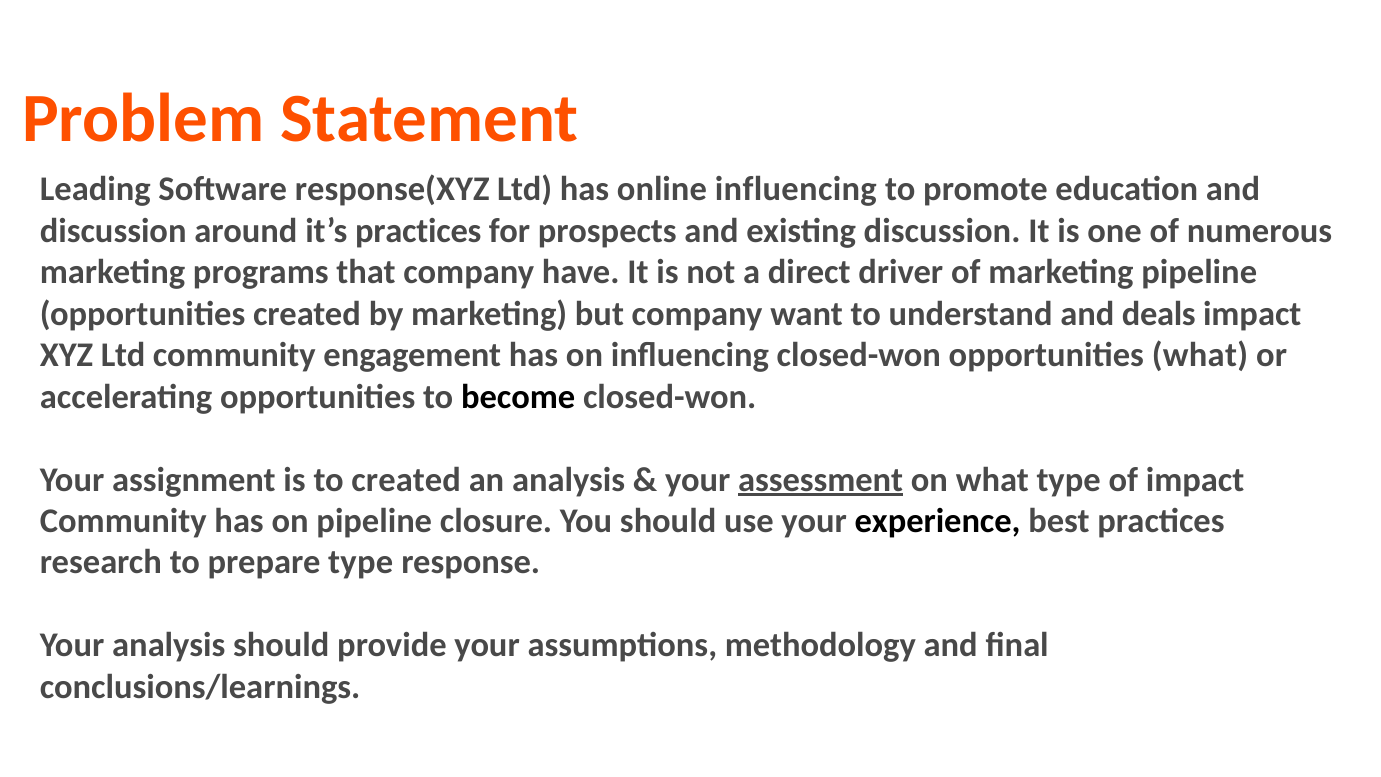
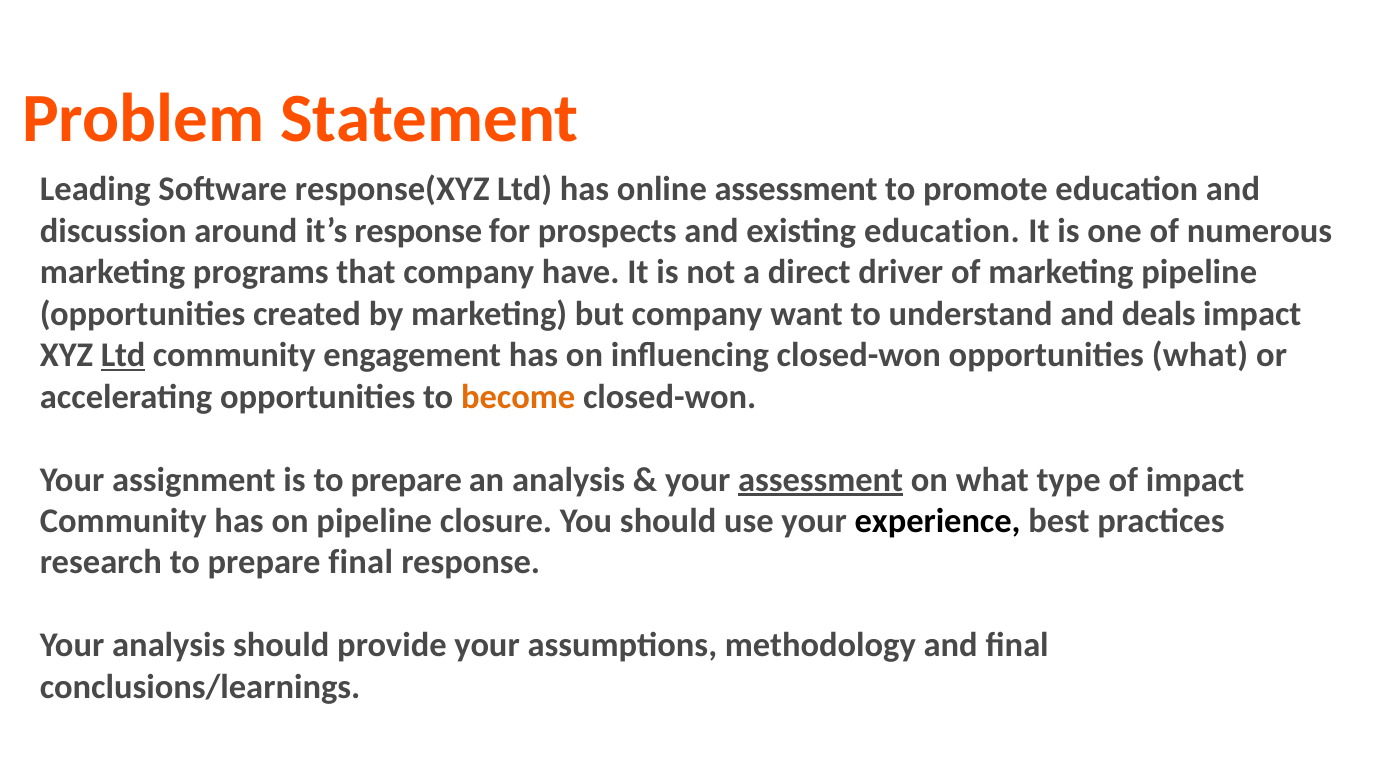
online influencing: influencing -> assessment
it’s practices: practices -> response
existing discussion: discussion -> education
Ltd at (123, 355) underline: none -> present
become colour: black -> orange
is to created: created -> prepare
prepare type: type -> final
